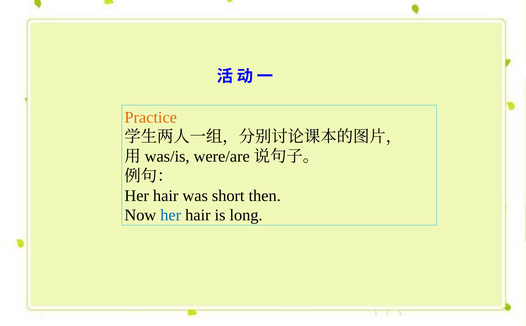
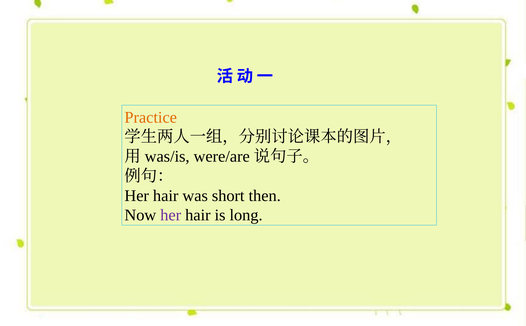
her at (171, 215) colour: blue -> purple
